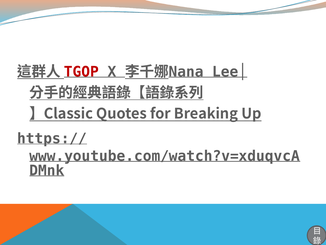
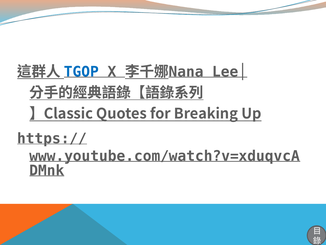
TGOP colour: red -> blue
